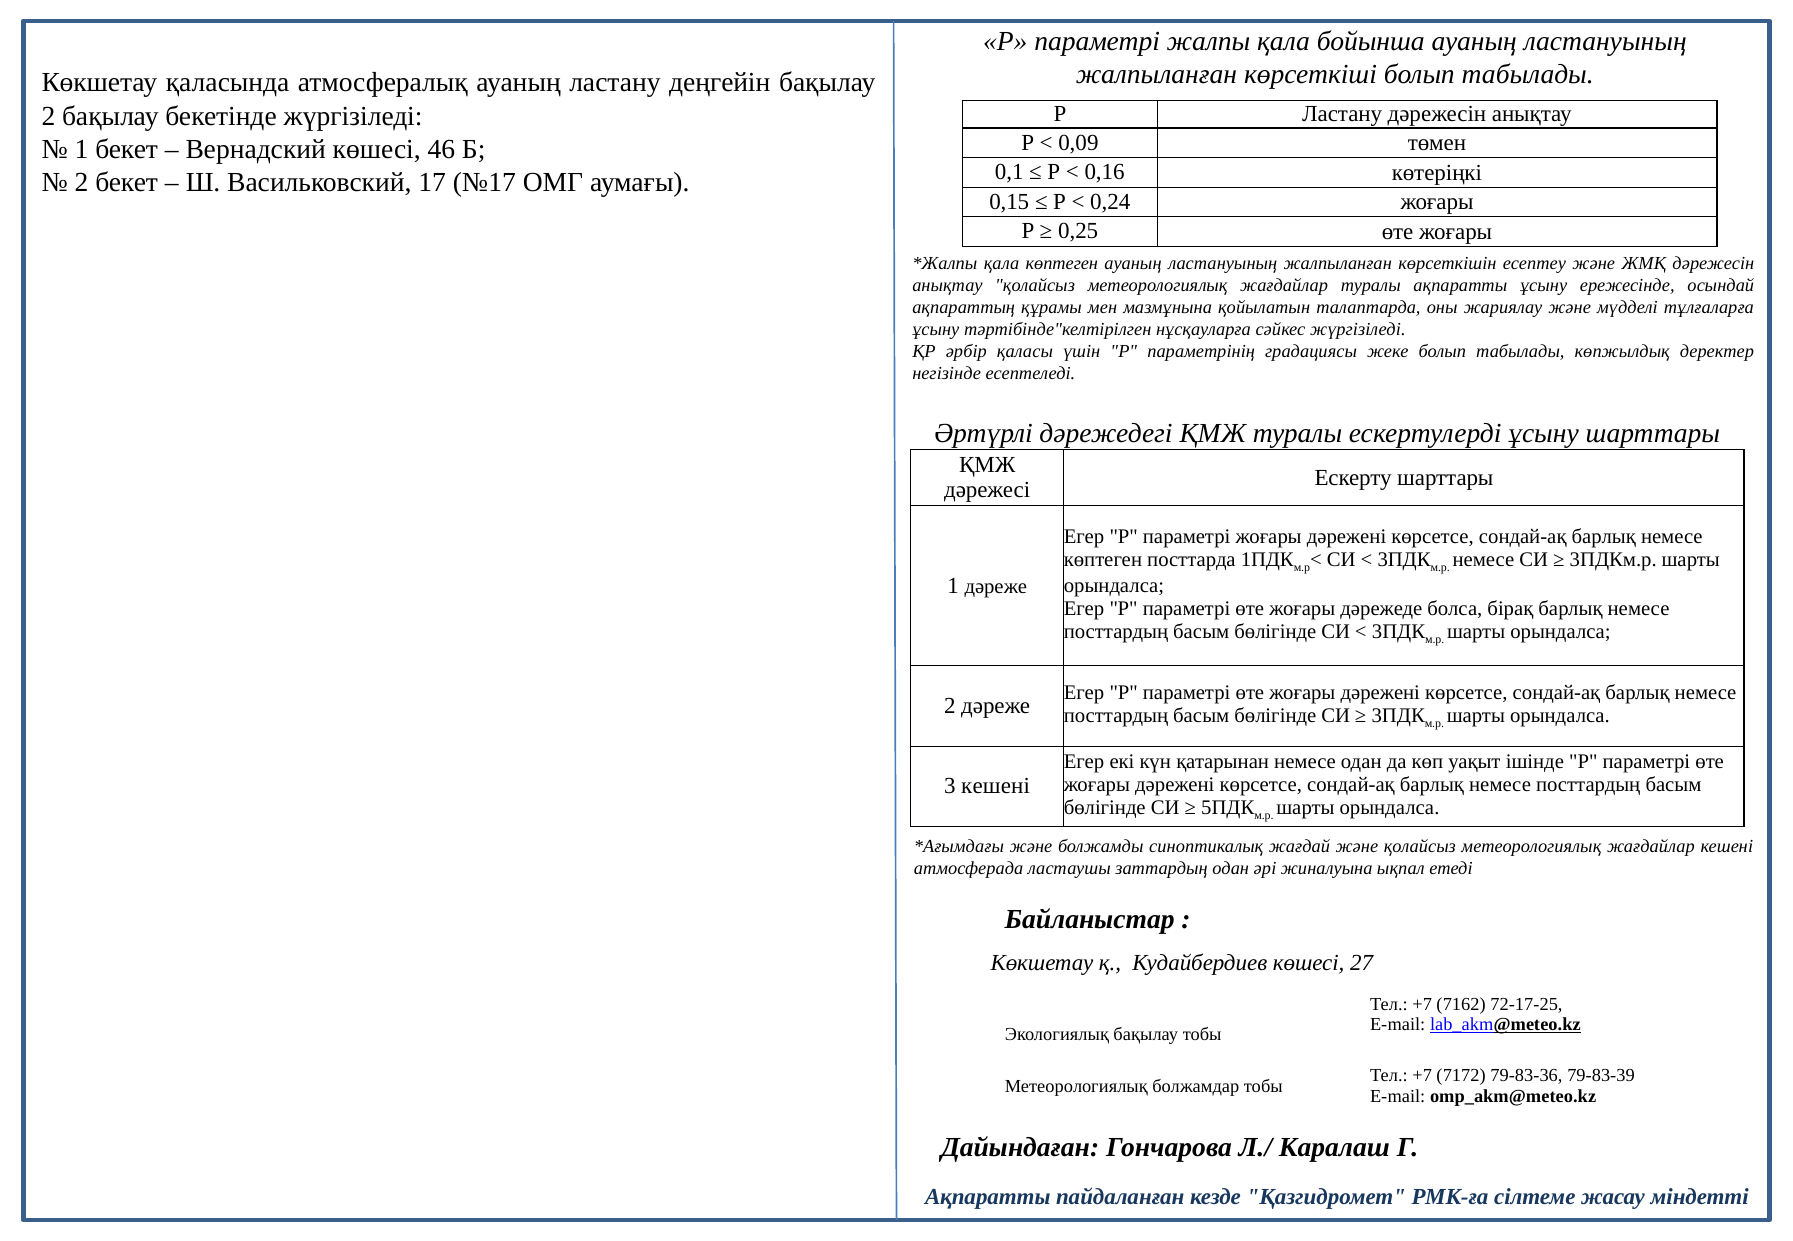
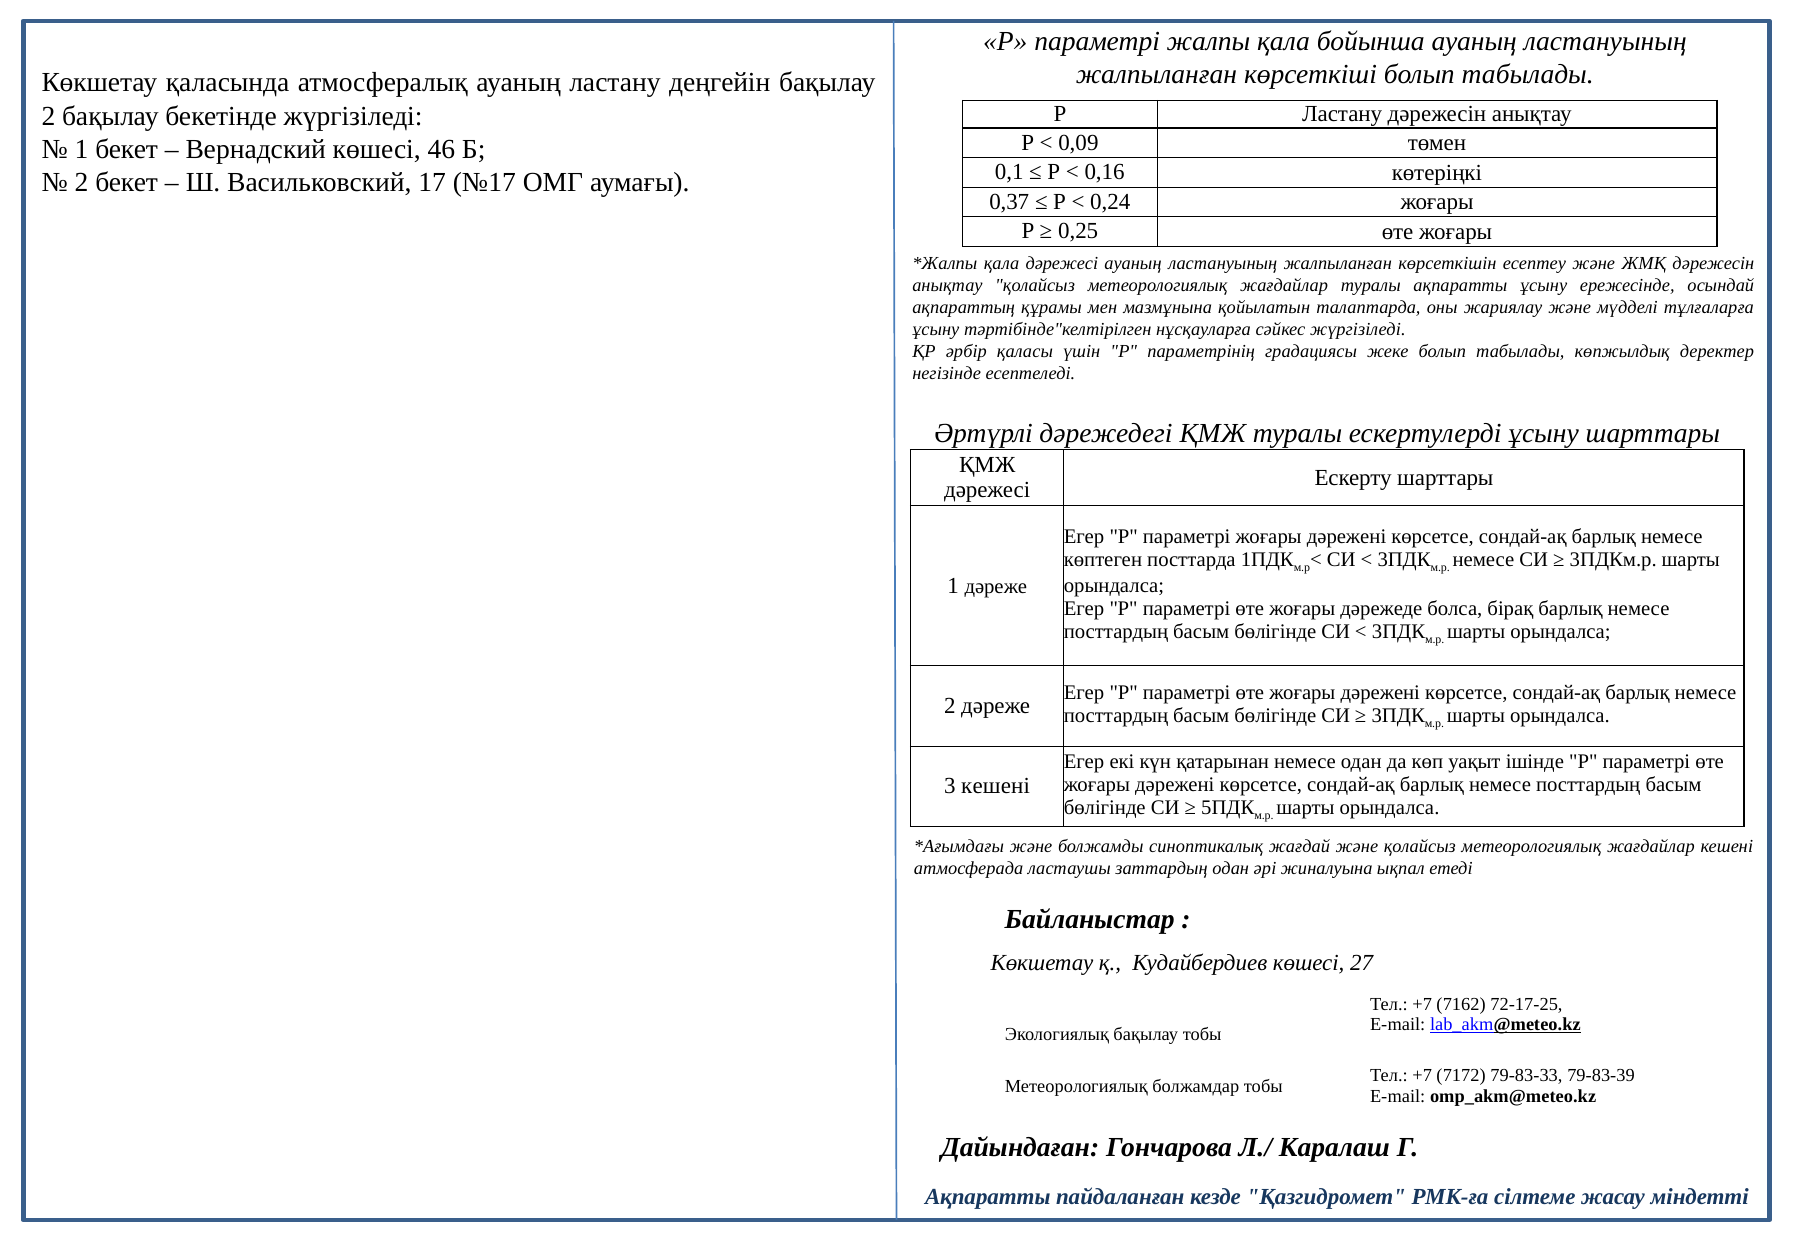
0,15: 0,15 -> 0,37
қала көптеген: көптеген -> дәрежесі
79-83-36: 79-83-36 -> 79-83-33
